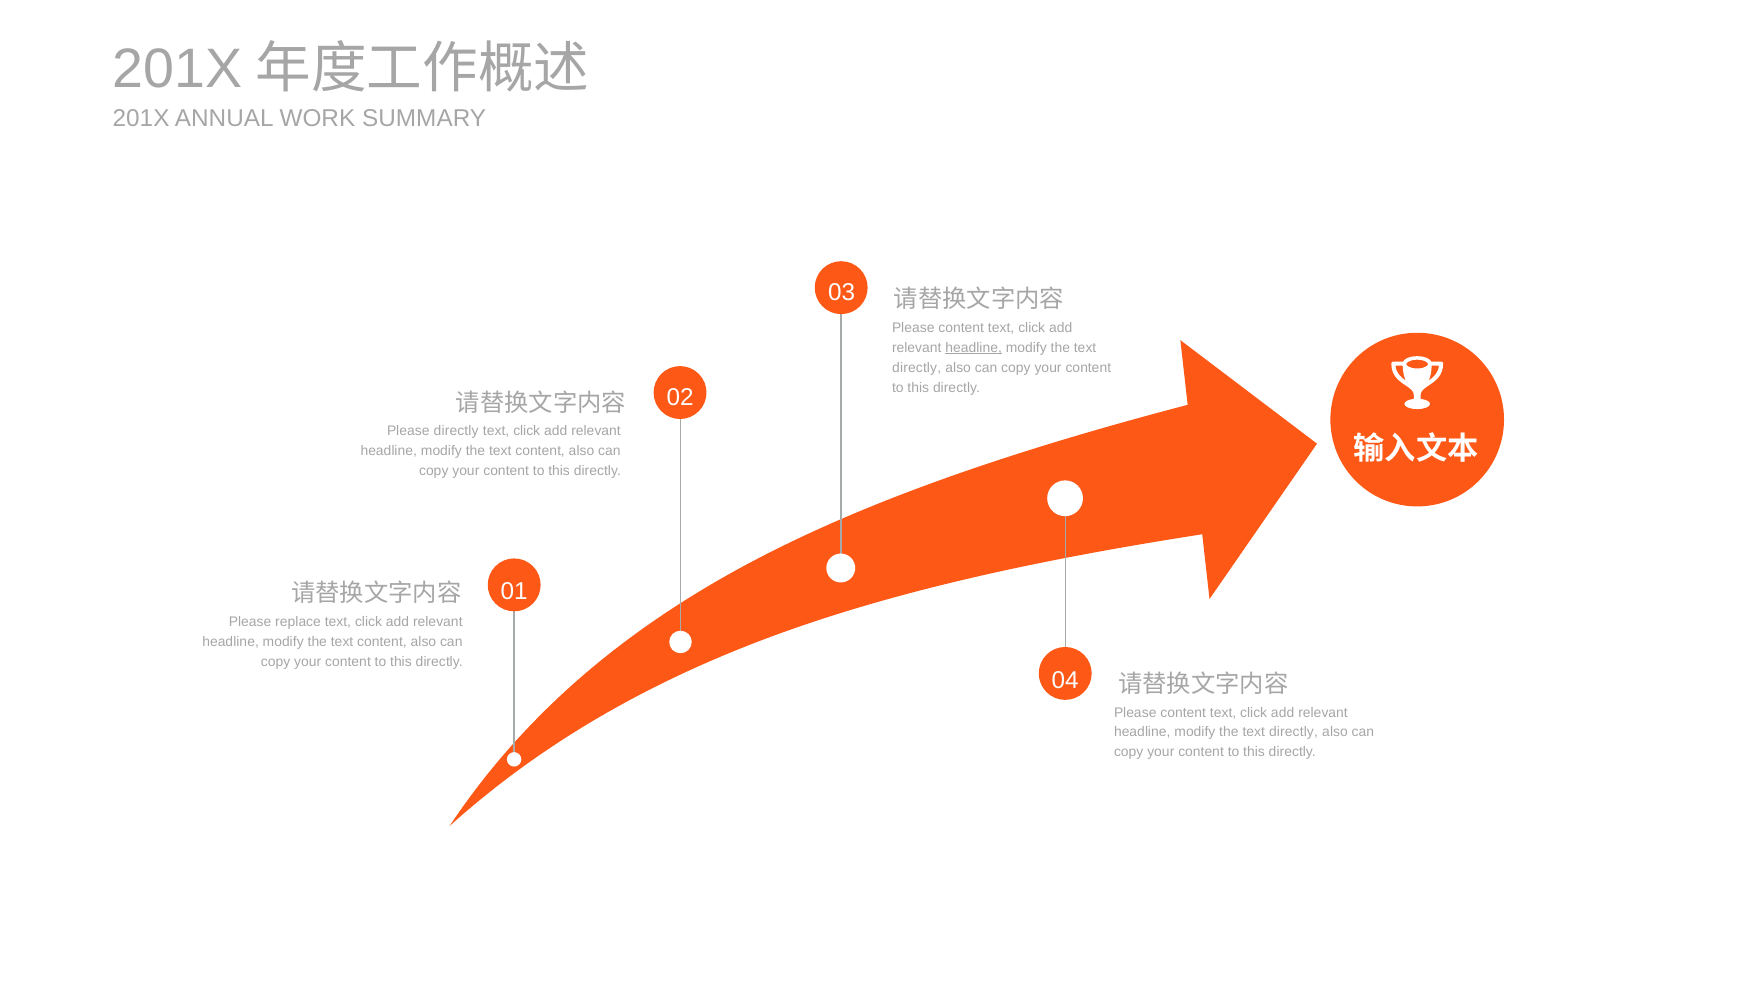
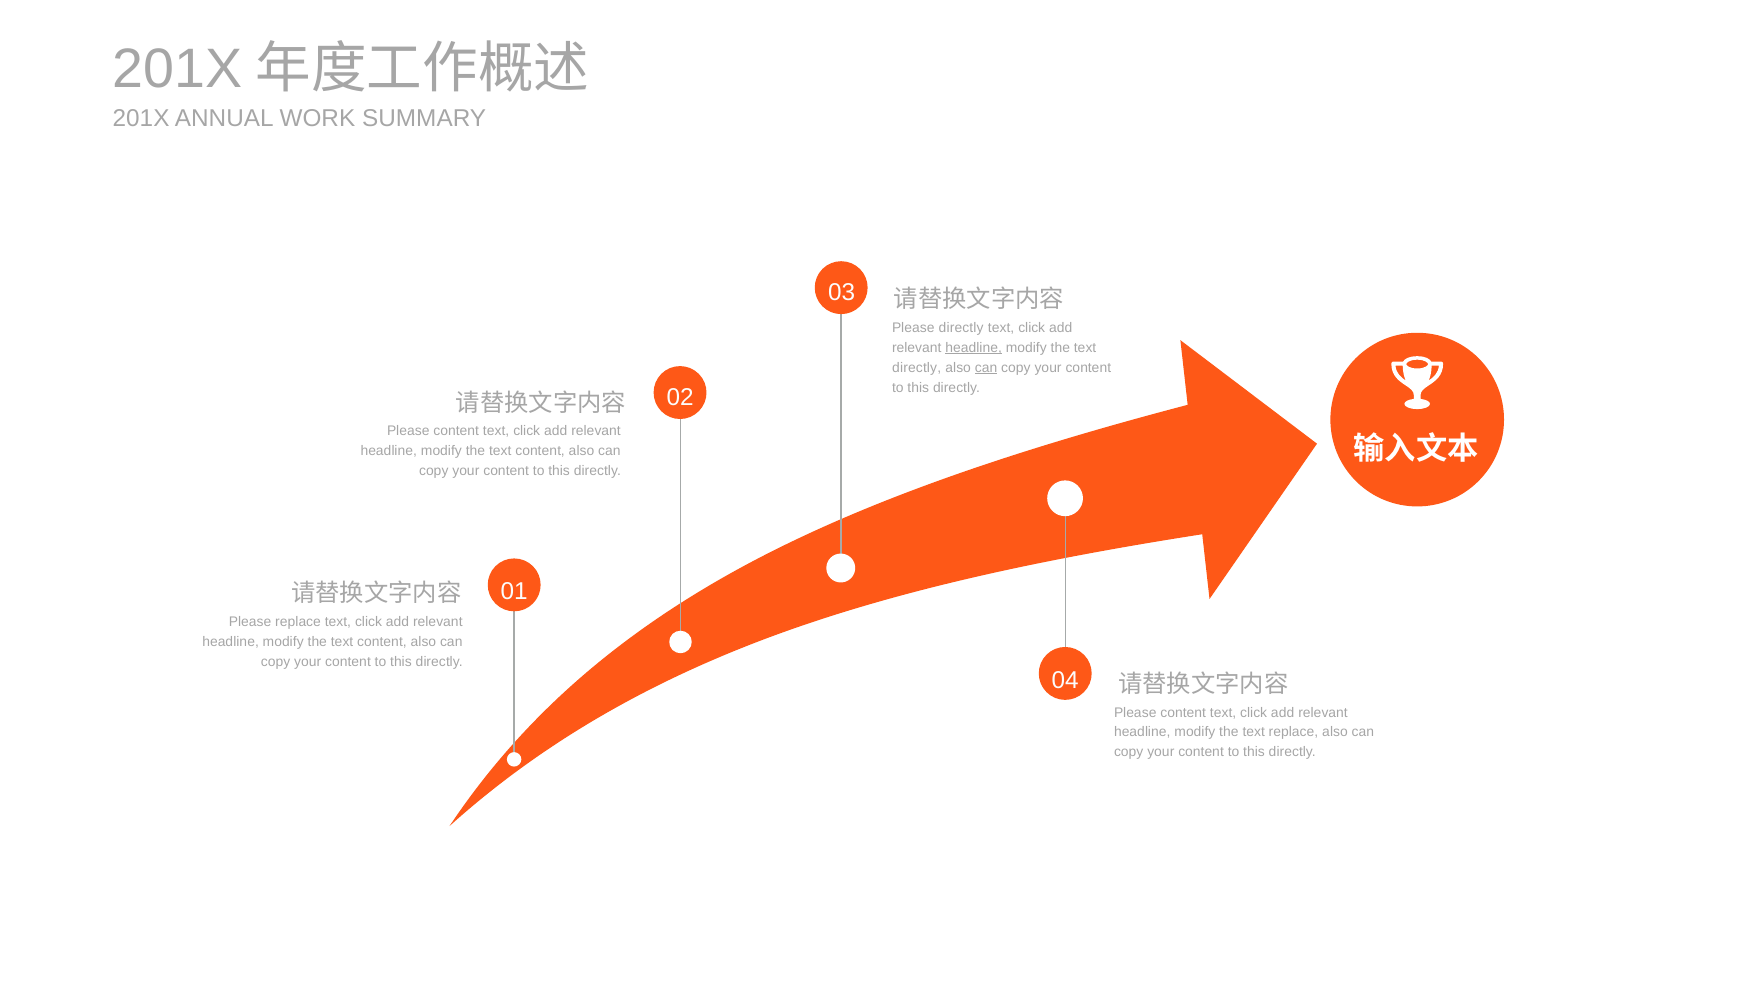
content at (961, 328): content -> directly
can at (986, 368) underline: none -> present
directly at (456, 431): directly -> content
directly at (1293, 732): directly -> replace
